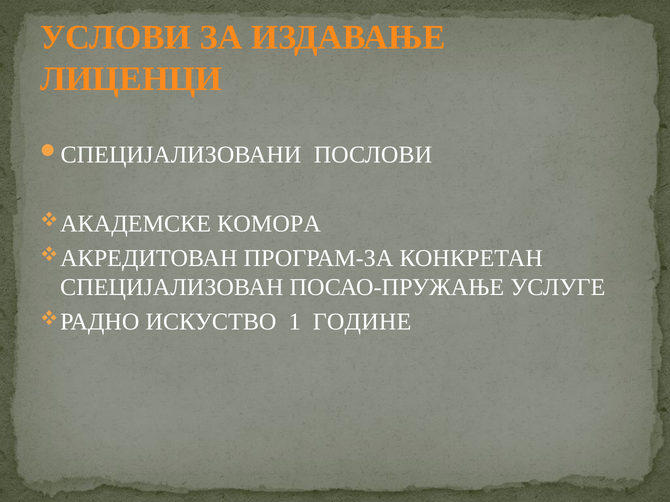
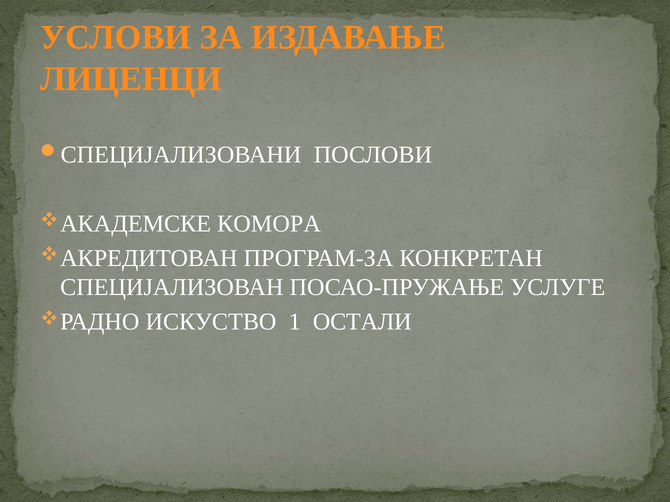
ГОДИНЕ: ГОДИНЕ -> ОСТАЛИ
